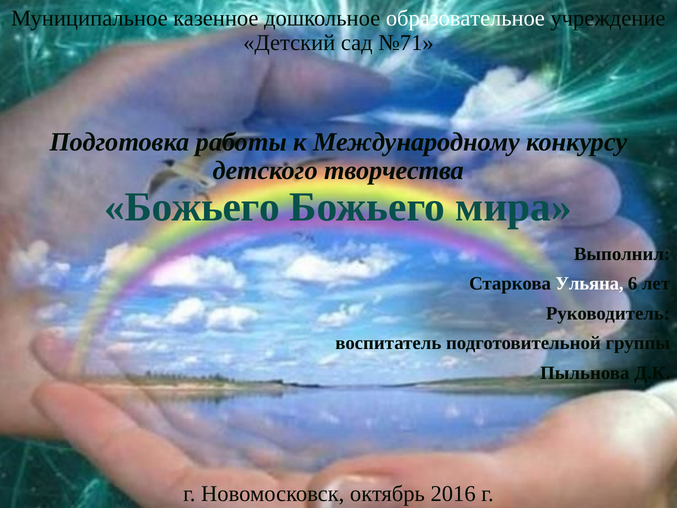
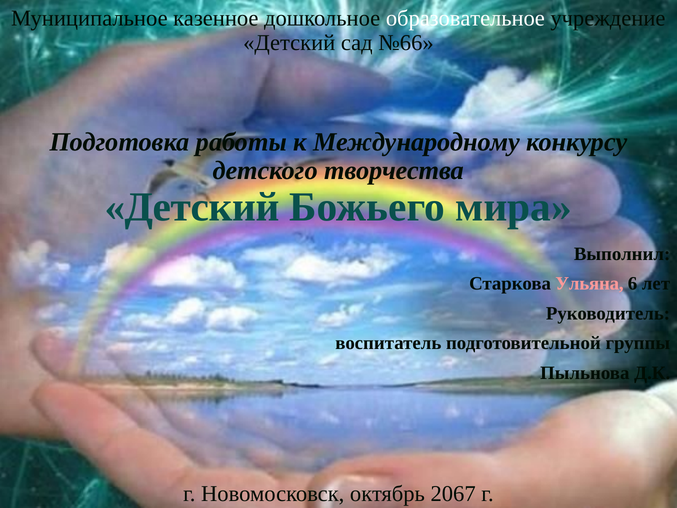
№71: №71 -> №66
Божьего at (192, 207): Божьего -> Детский
Ульяна colour: white -> pink
2016: 2016 -> 2067
